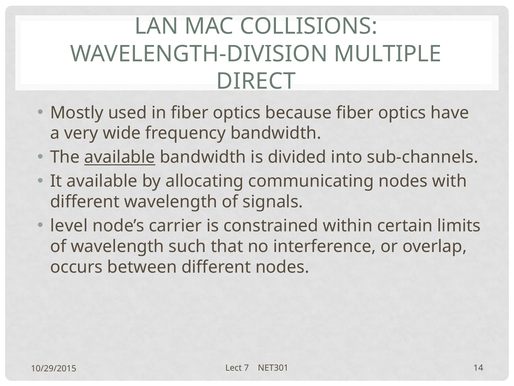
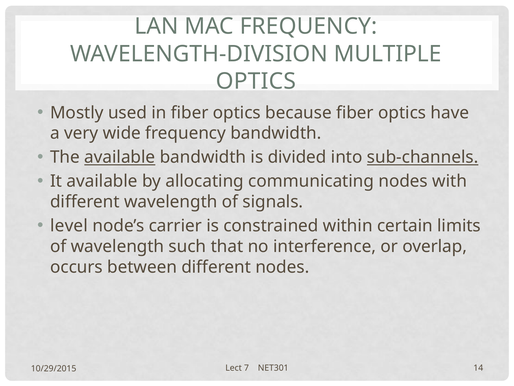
MAC COLLISIONS: COLLISIONS -> FREQUENCY
DIRECT at (256, 81): DIRECT -> OPTICS
sub-channels underline: none -> present
